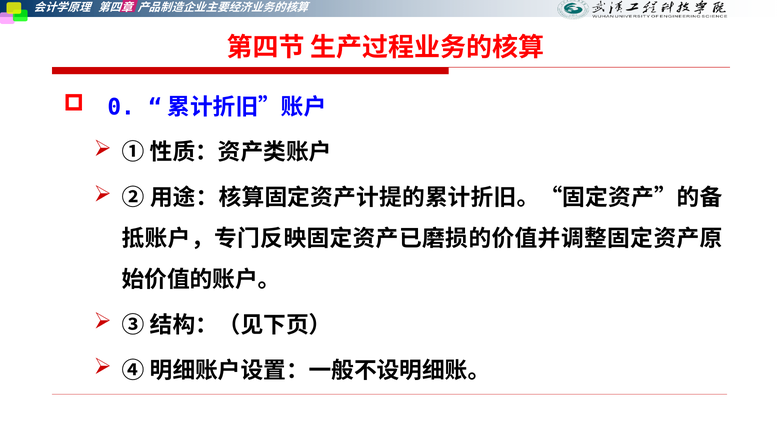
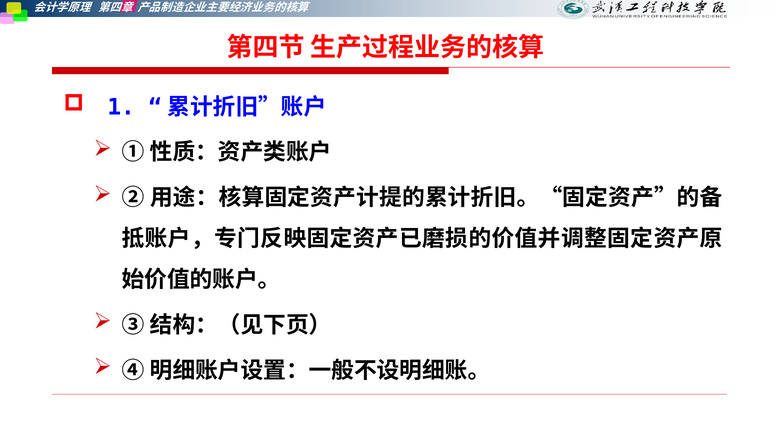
0: 0 -> 1
